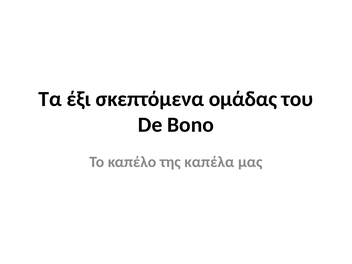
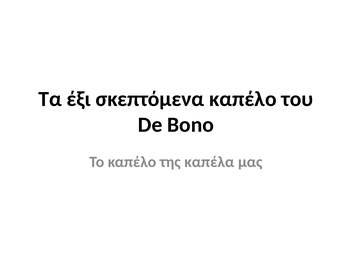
σκεπτόμενα ομάδας: ομάδας -> καπέλο
